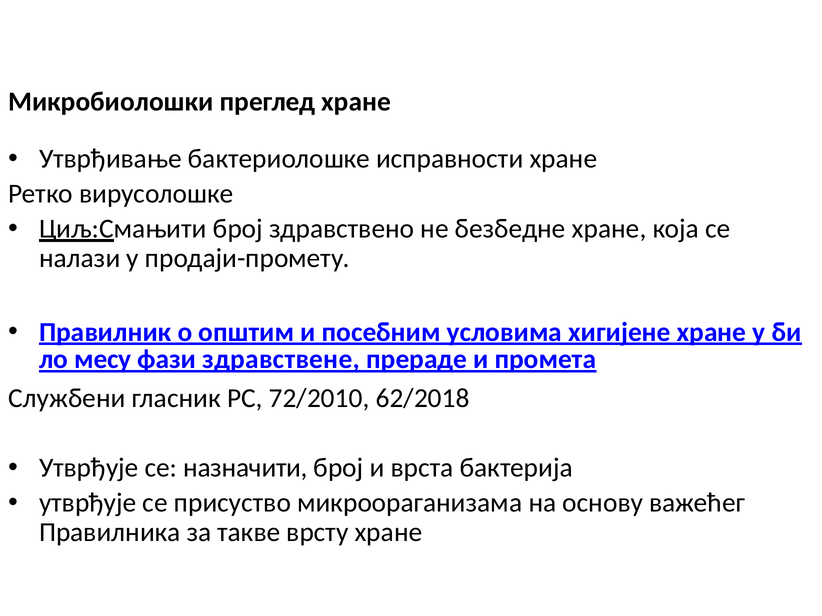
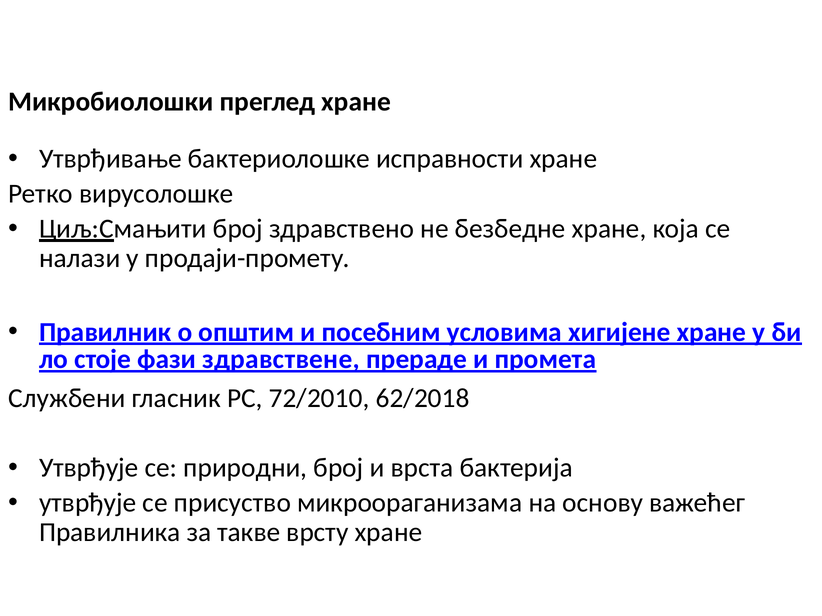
месу: месу -> стоје
назначити: назначити -> природни
